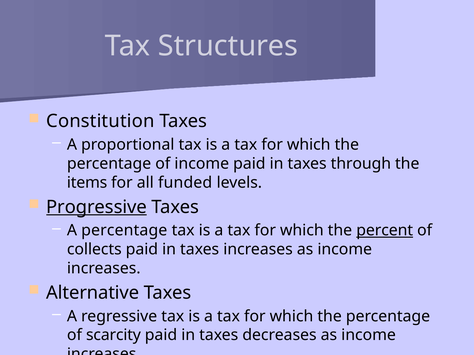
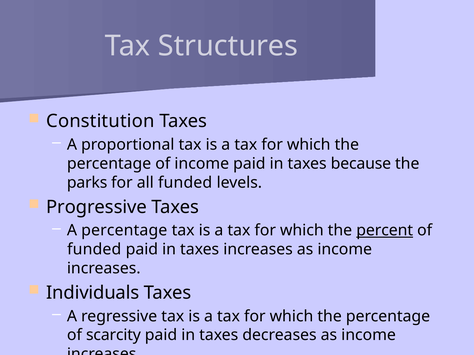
through: through -> because
items: items -> parks
Progressive underline: present -> none
collects at (94, 250): collects -> funded
Alternative: Alternative -> Individuals
